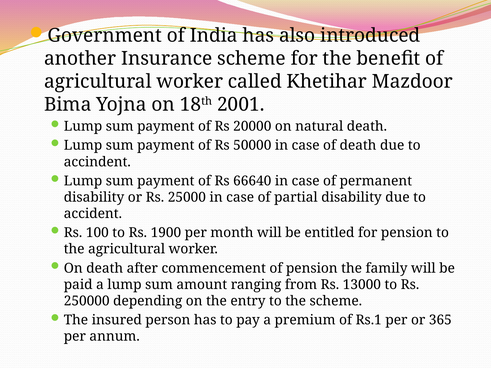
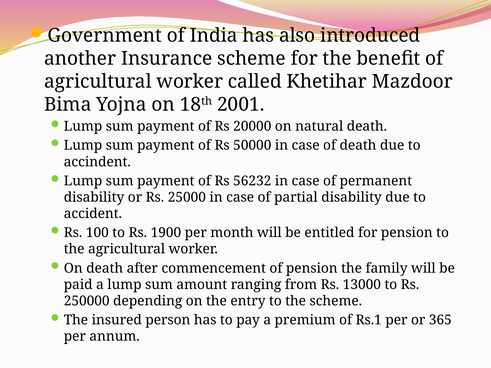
66640: 66640 -> 56232
